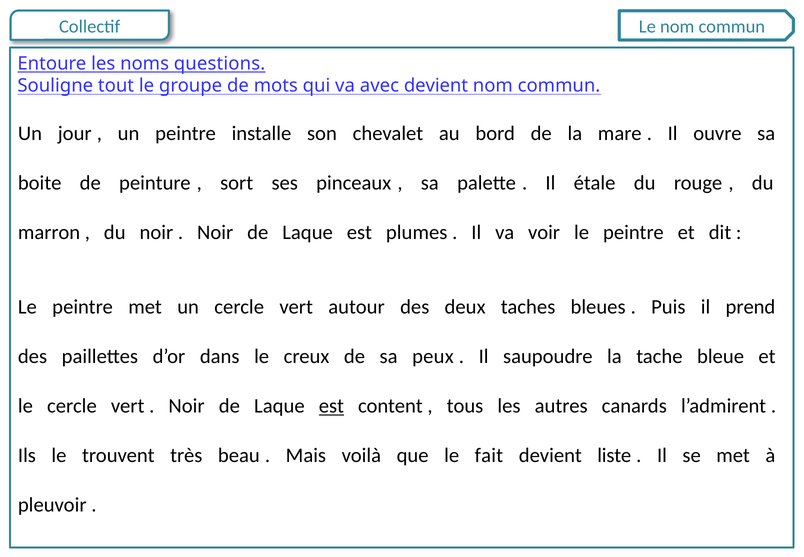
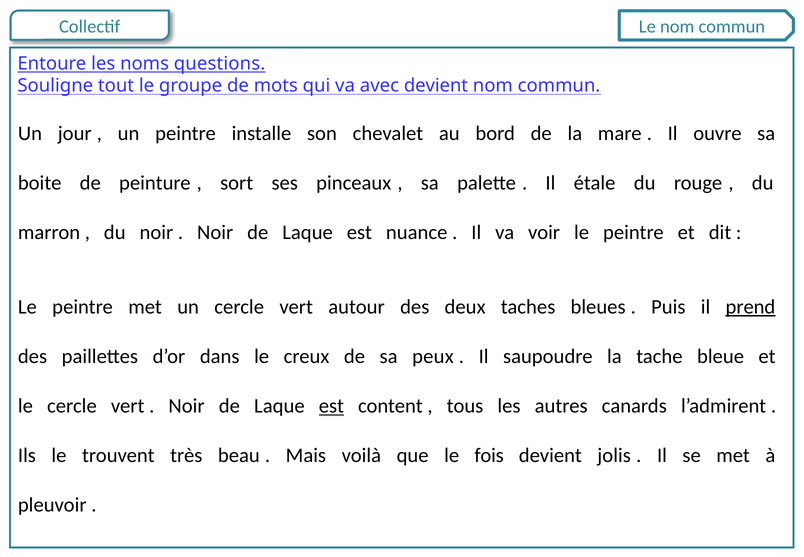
plumes: plumes -> nuance
prend underline: none -> present
fait: fait -> fois
liste: liste -> jolis
